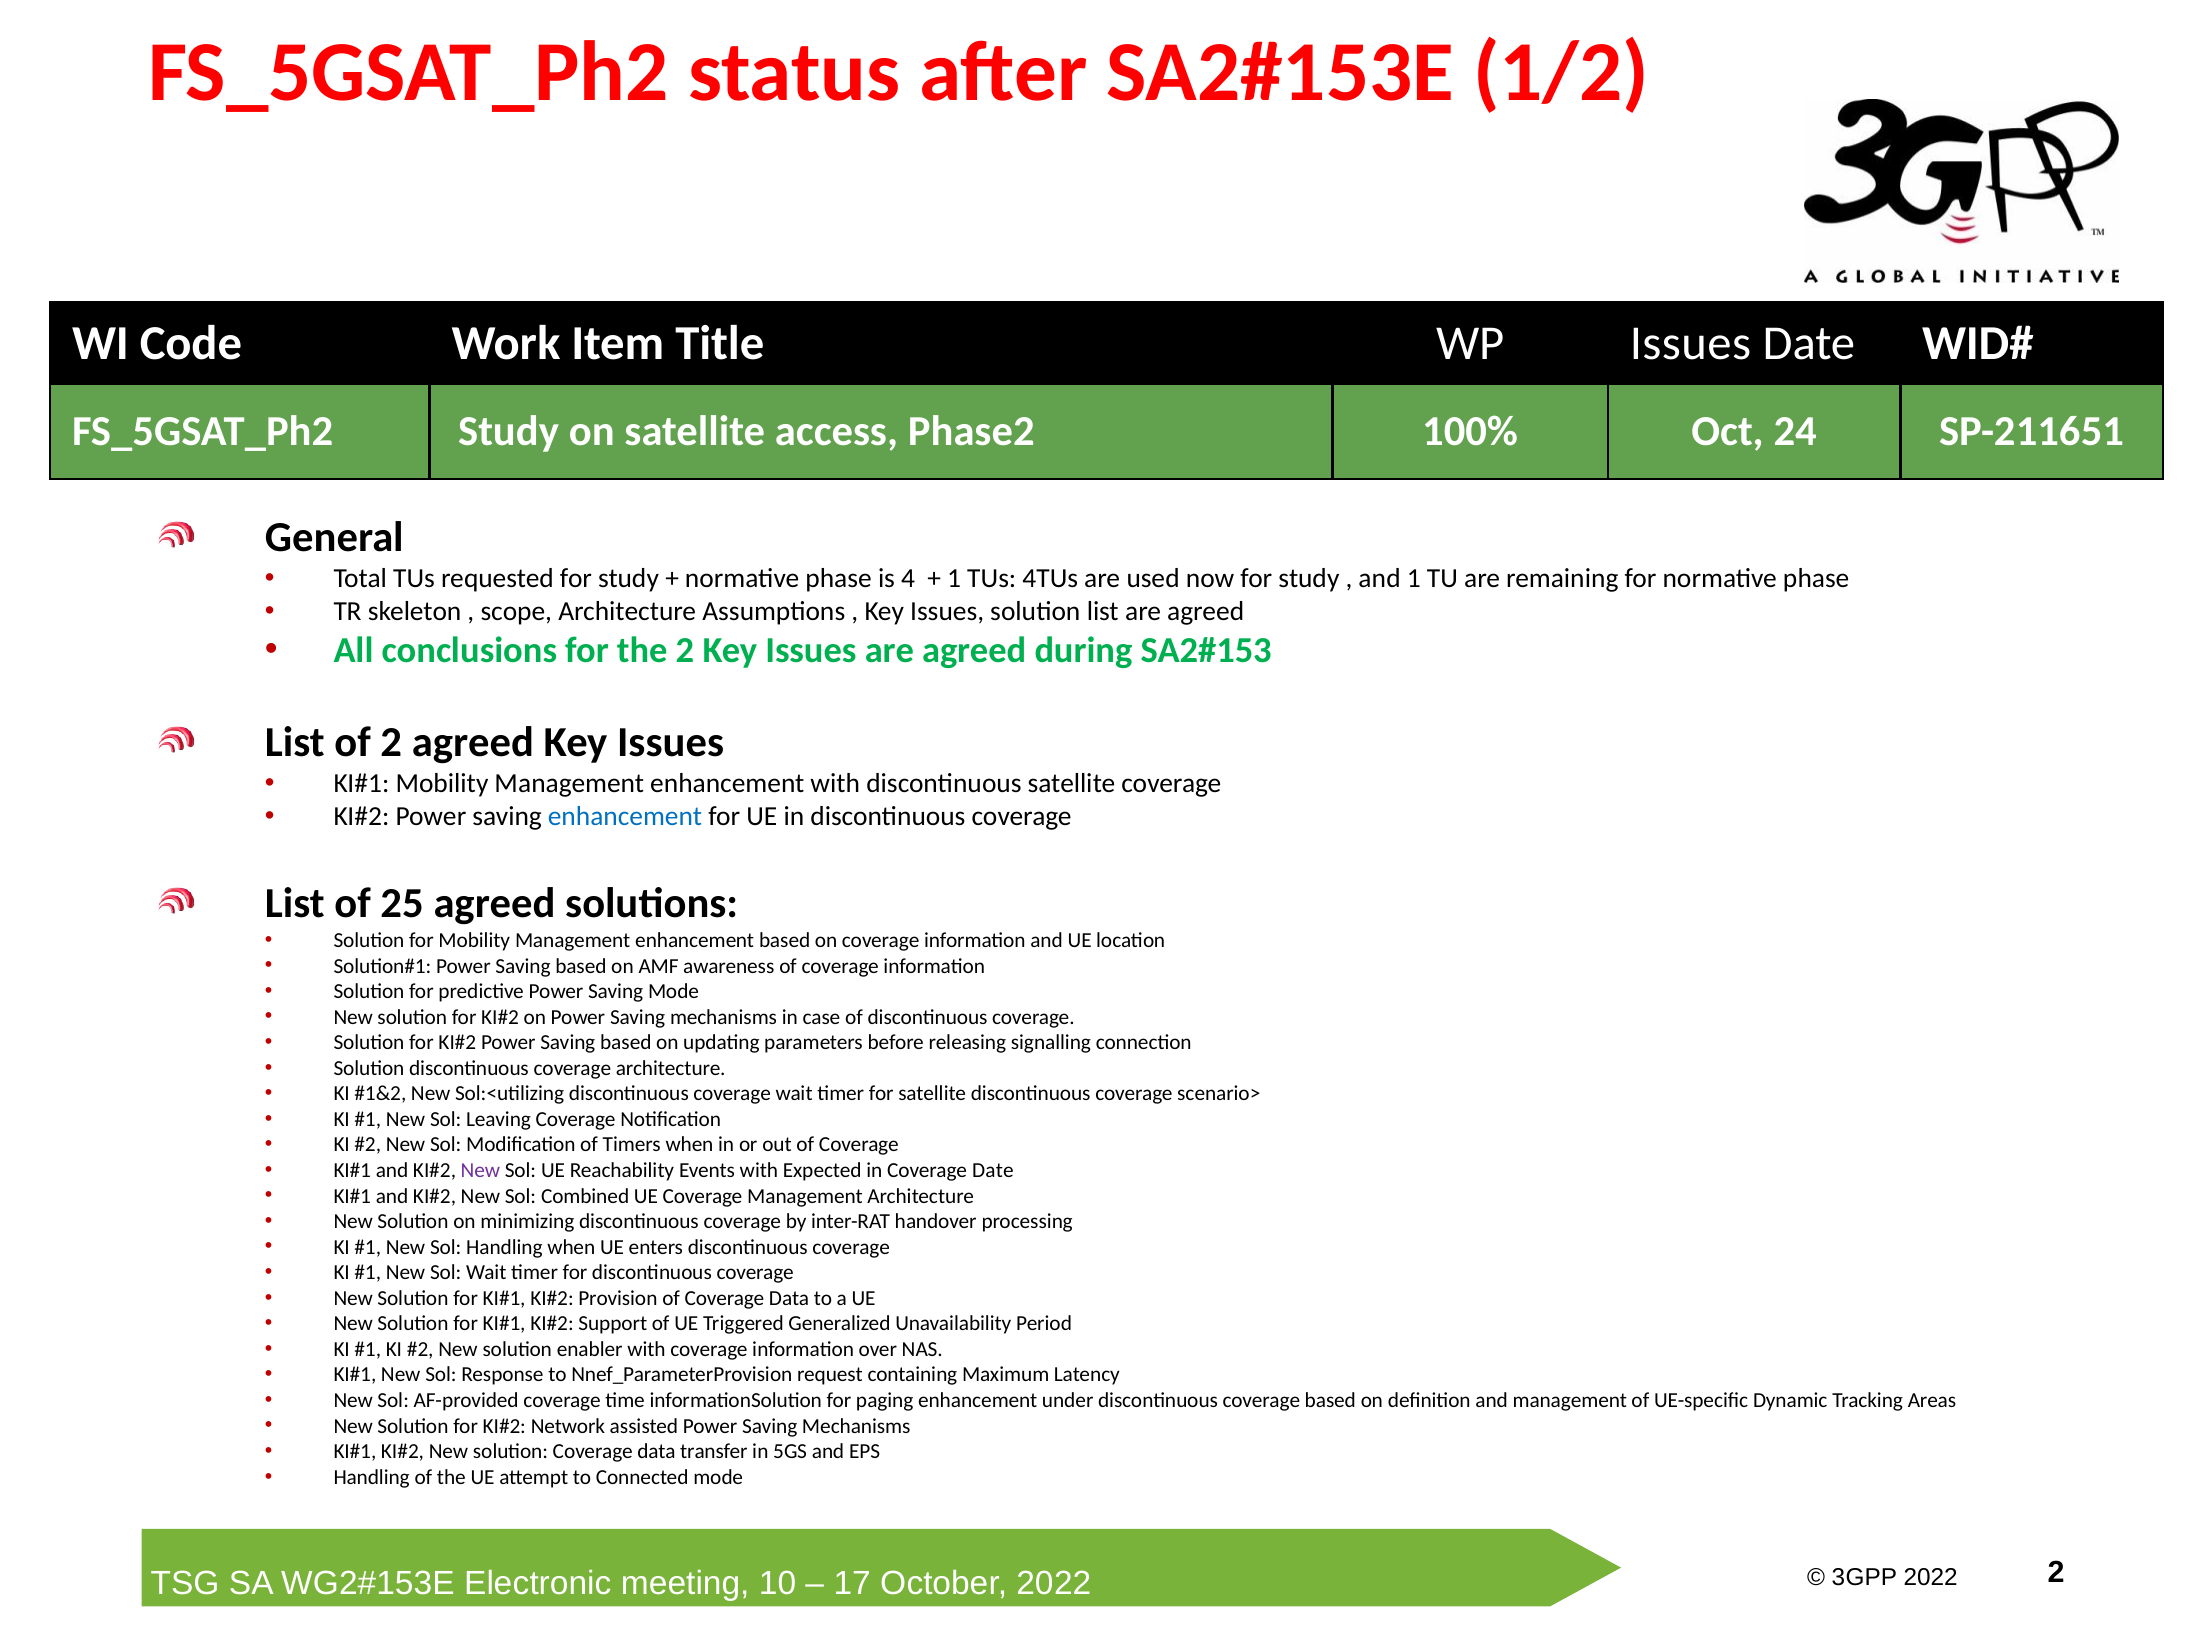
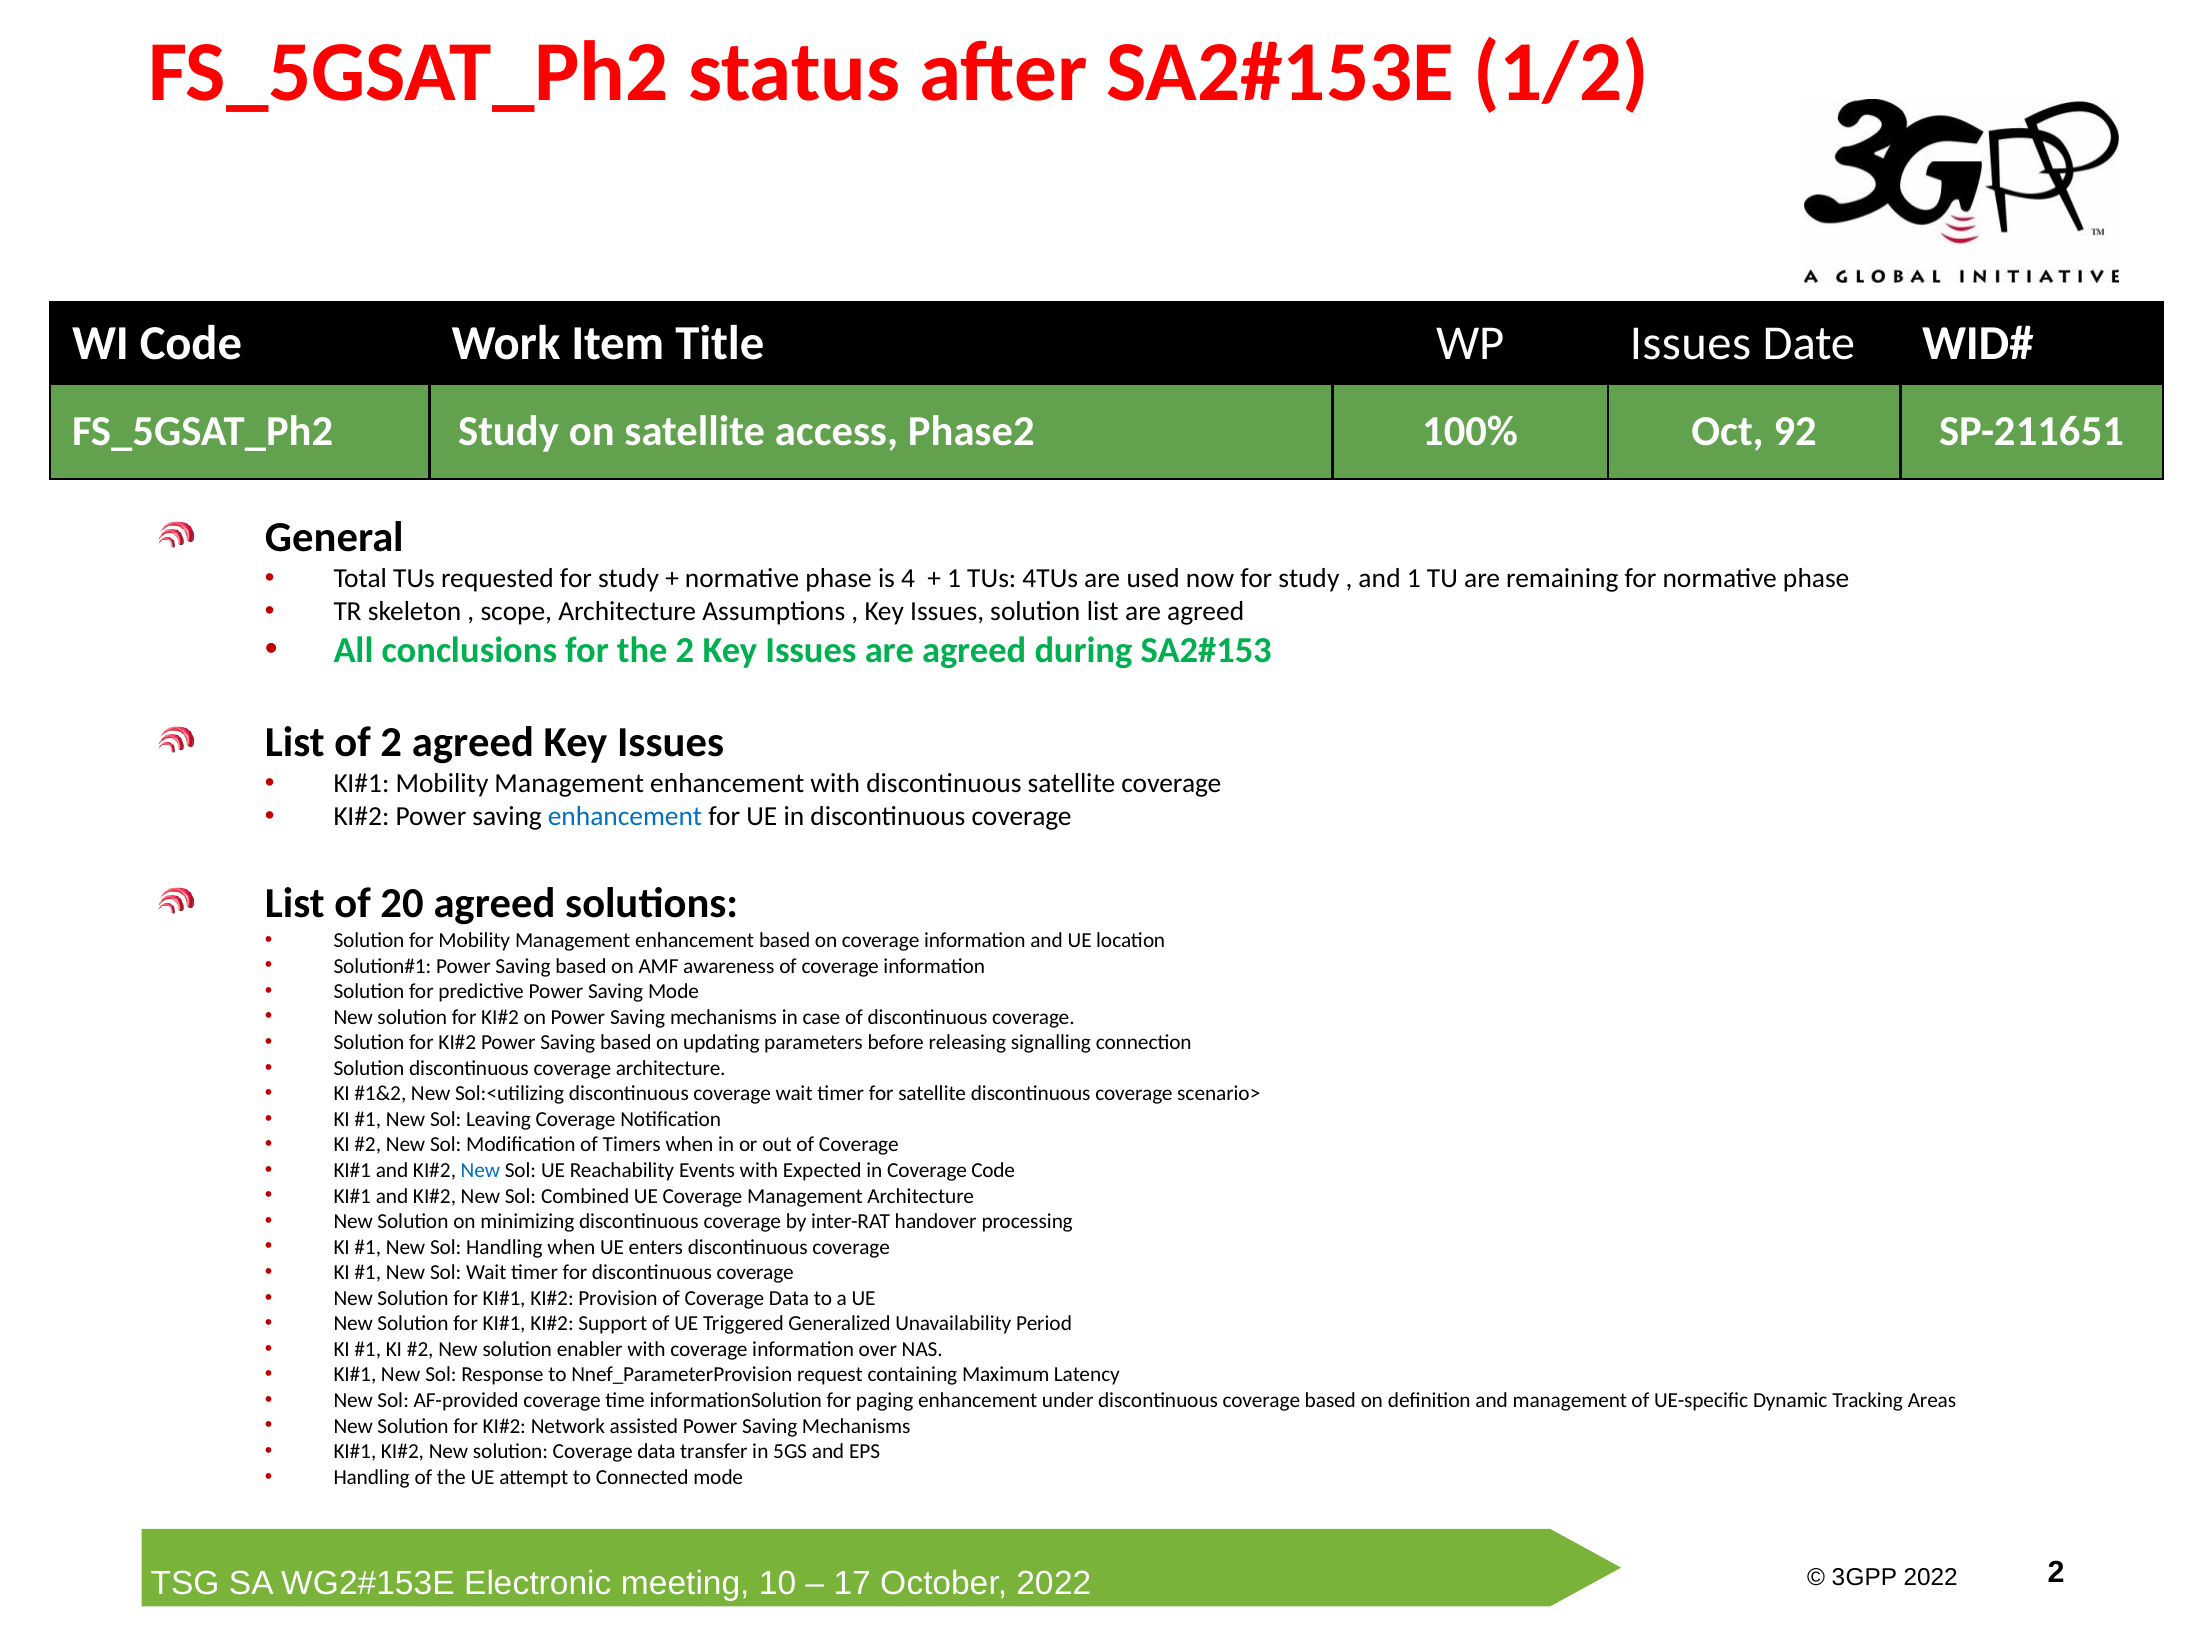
24: 24 -> 92
25: 25 -> 20
New at (480, 1170) colour: purple -> blue
Coverage Date: Date -> Code
